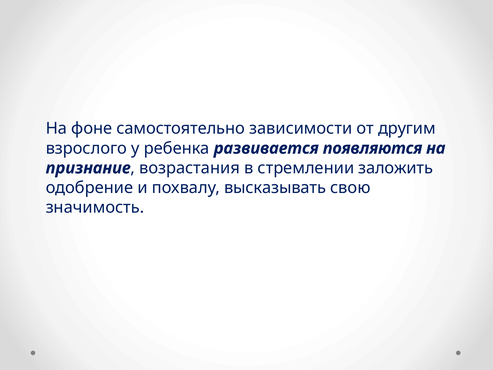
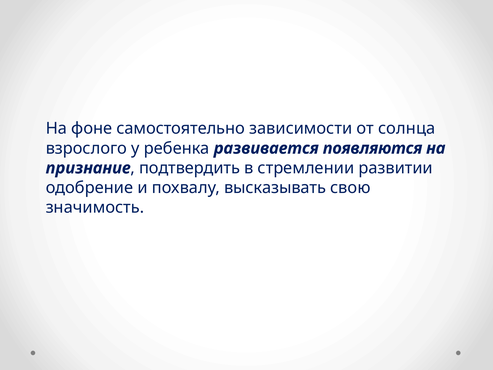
другим: другим -> солнца
возрастания: возрастания -> подтвердить
заложить: заложить -> развитии
